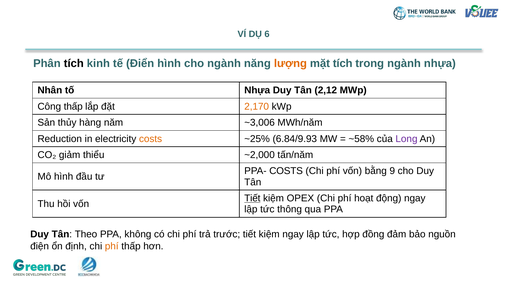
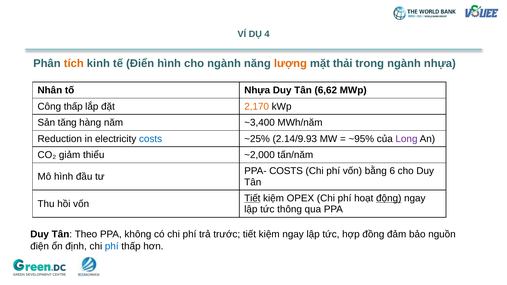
6: 6 -> 4
tích at (74, 64) colour: black -> orange
mặt tích: tích -> thải
2,12: 2,12 -> 6,62
thủy: thủy -> tăng
~3,006: ~3,006 -> ~3,400
costs at (151, 139) colour: orange -> blue
6.84/9.93: 6.84/9.93 -> 2.14/9.93
~58%: ~58% -> ~95%
9: 9 -> 6
động underline: none -> present
phí at (112, 246) colour: orange -> blue
